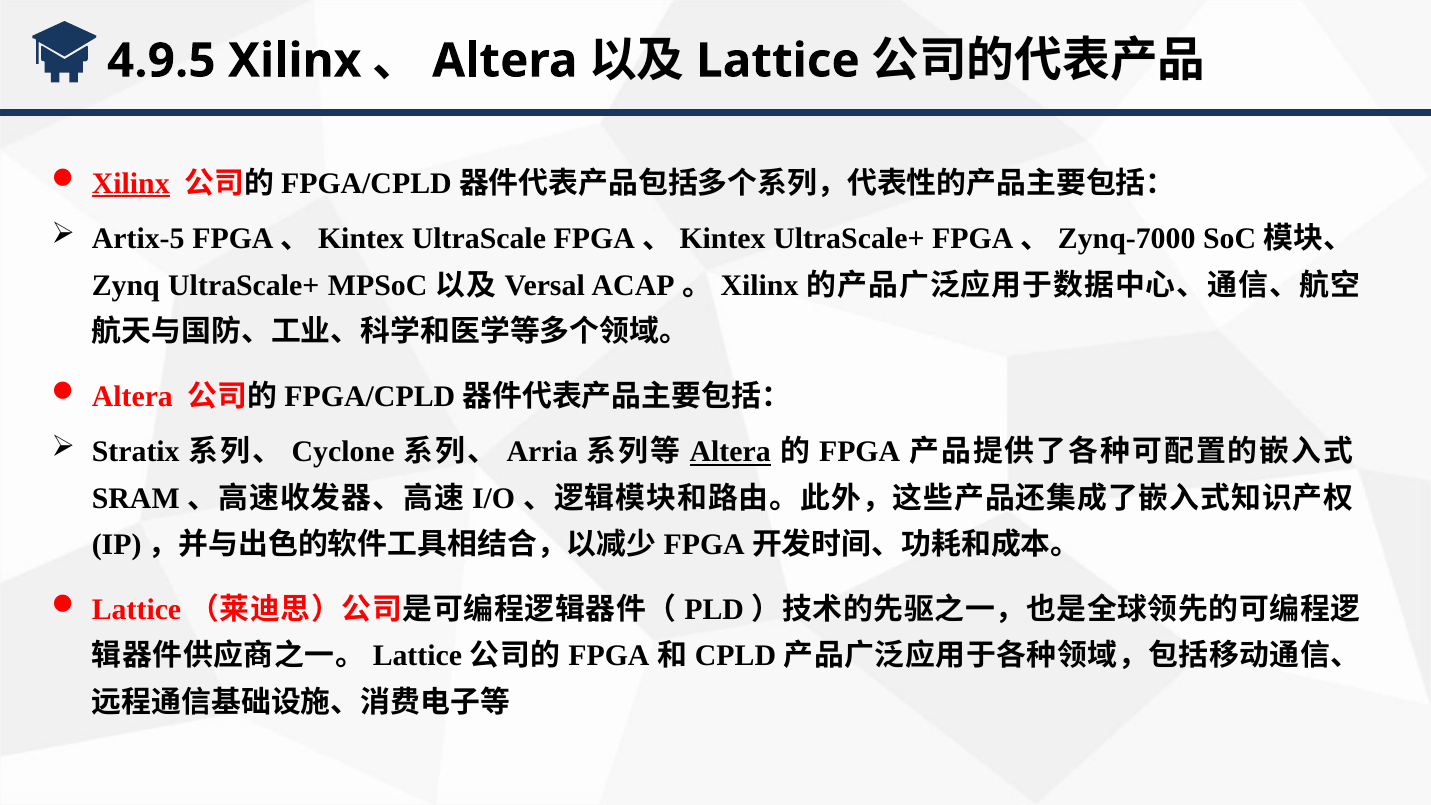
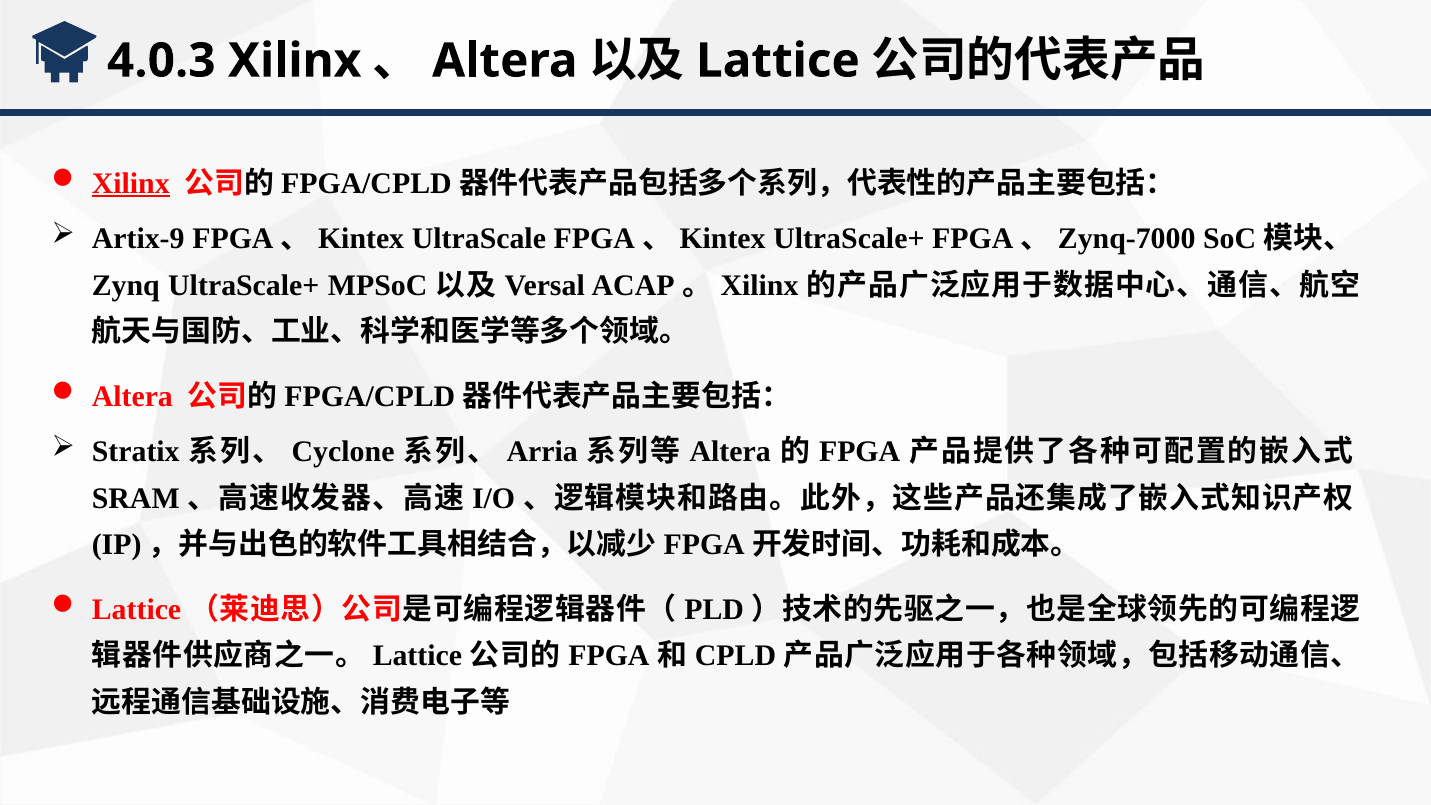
4.9.5: 4.9.5 -> 4.0.3
Artix-5: Artix-5 -> Artix-9
Altera at (730, 452) underline: present -> none
